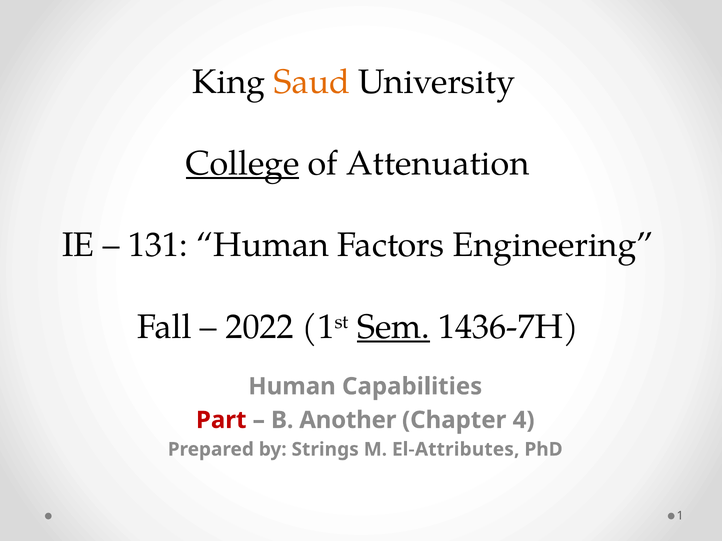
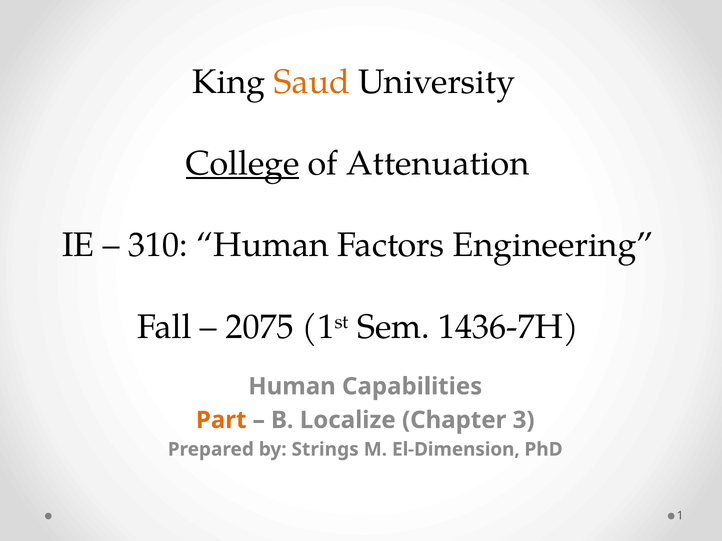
131: 131 -> 310
2022: 2022 -> 2075
Sem underline: present -> none
Part colour: red -> orange
Another: Another -> Localize
4: 4 -> 3
El-Attributes: El-Attributes -> El-Dimension
